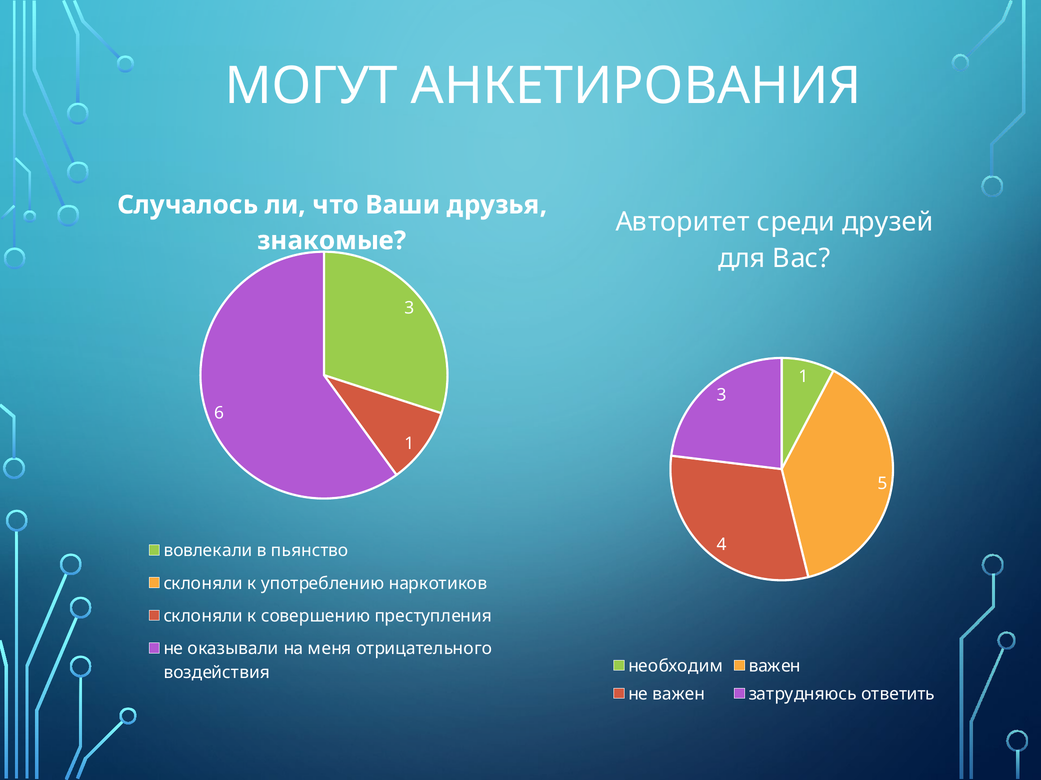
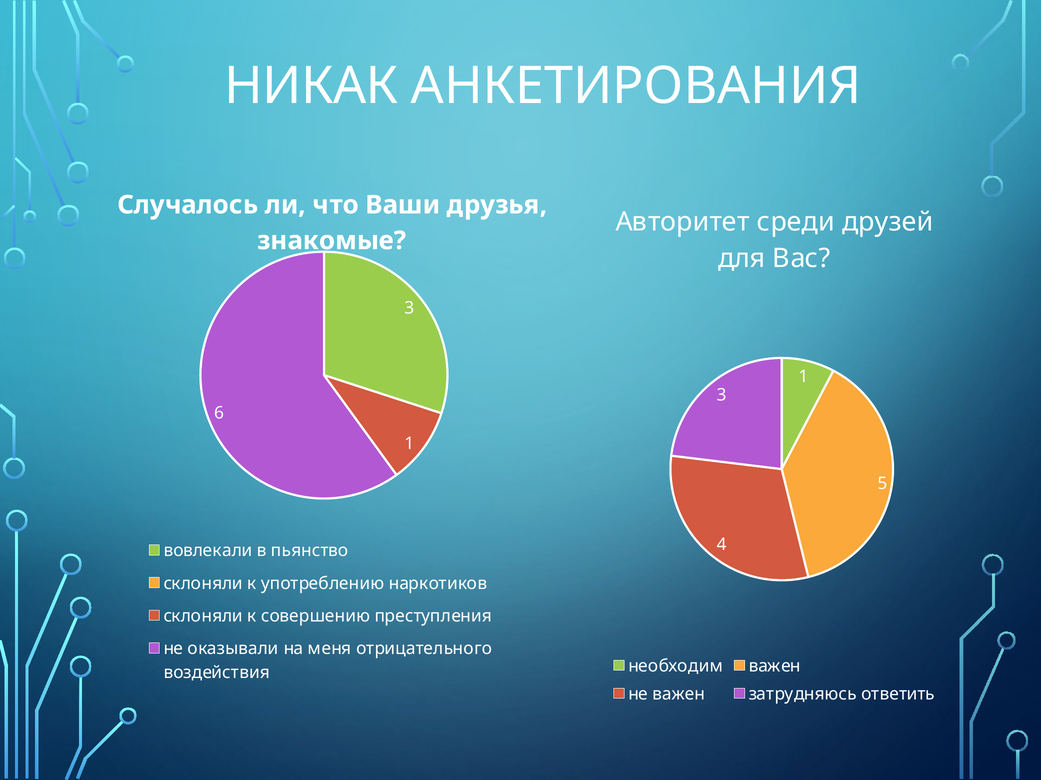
МОГУТ: МОГУТ -> НИКАК
